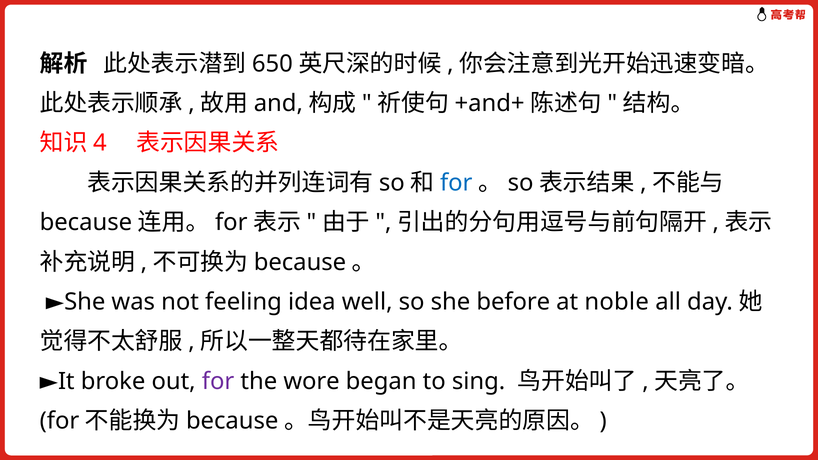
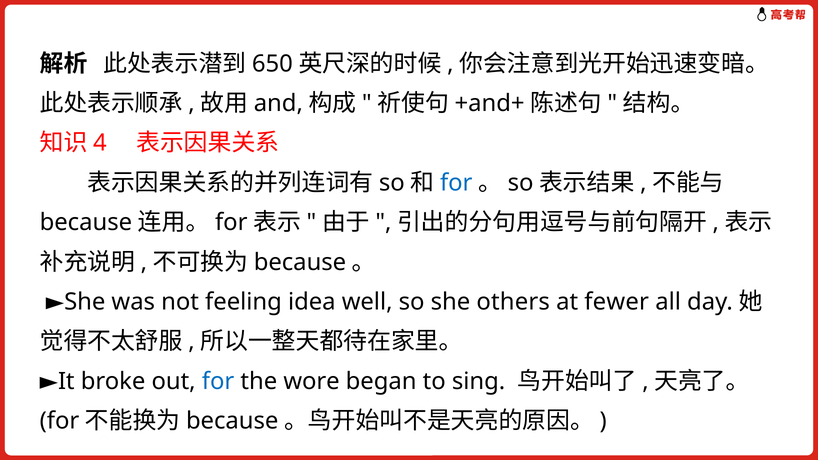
before: before -> others
noble: noble -> fewer
for at (218, 381) colour: purple -> blue
